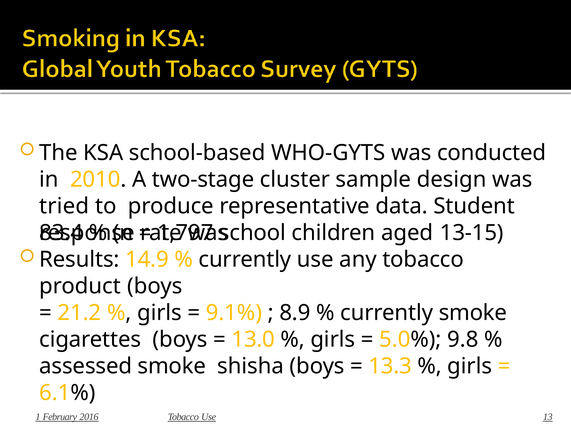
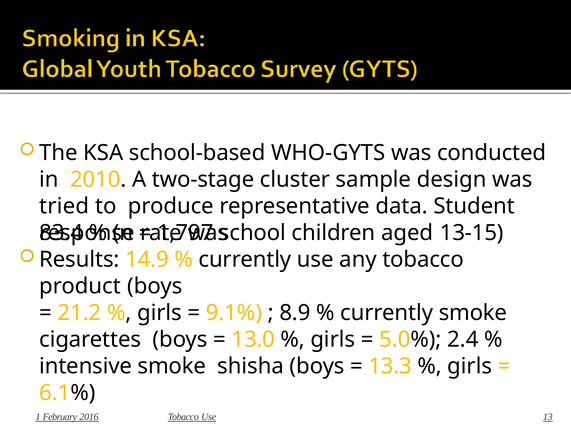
9.8: 9.8 -> 2.4
assessed: assessed -> intensive
